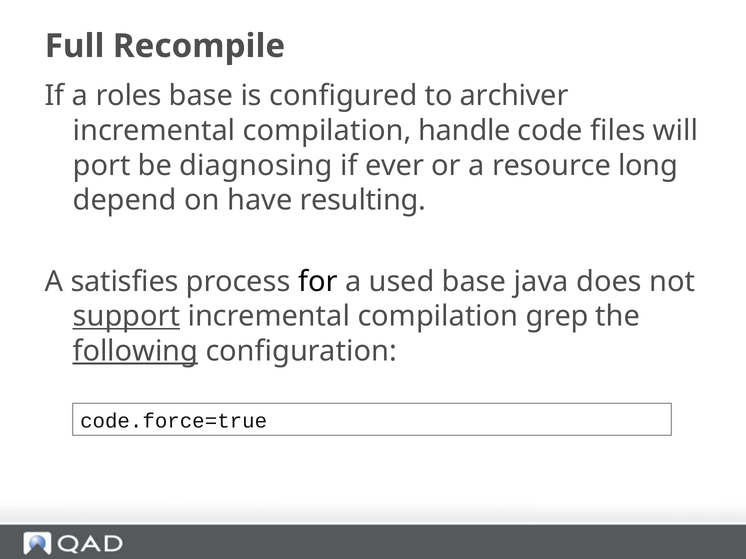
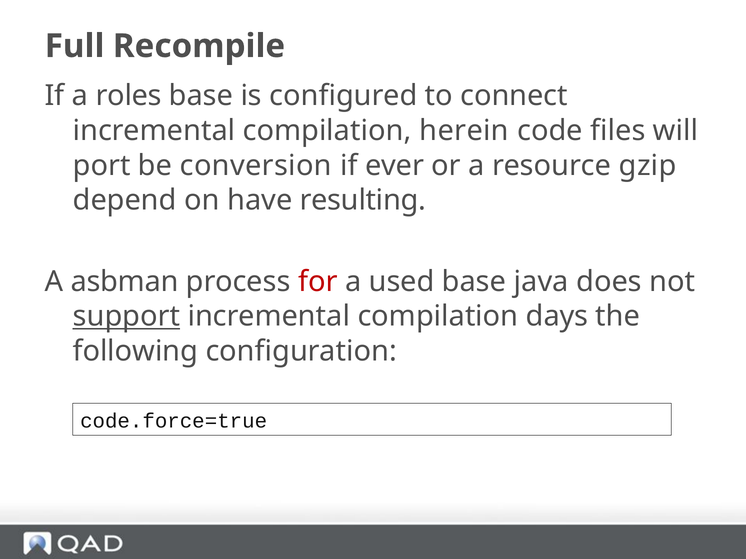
archiver: archiver -> connect
handle: handle -> herein
diagnosing: diagnosing -> conversion
long: long -> gzip
satisfies: satisfies -> asbman
for colour: black -> red
grep: grep -> days
following underline: present -> none
